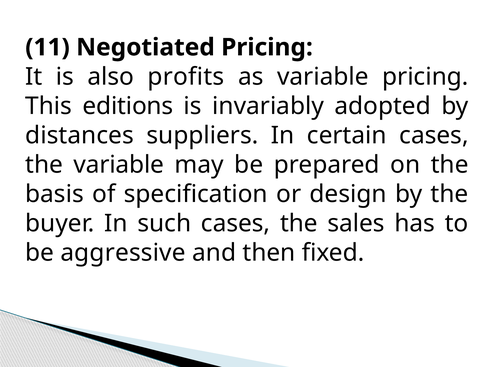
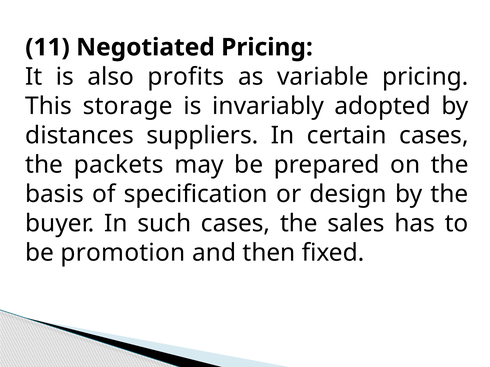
editions: editions -> storage
the variable: variable -> packets
aggressive: aggressive -> promotion
